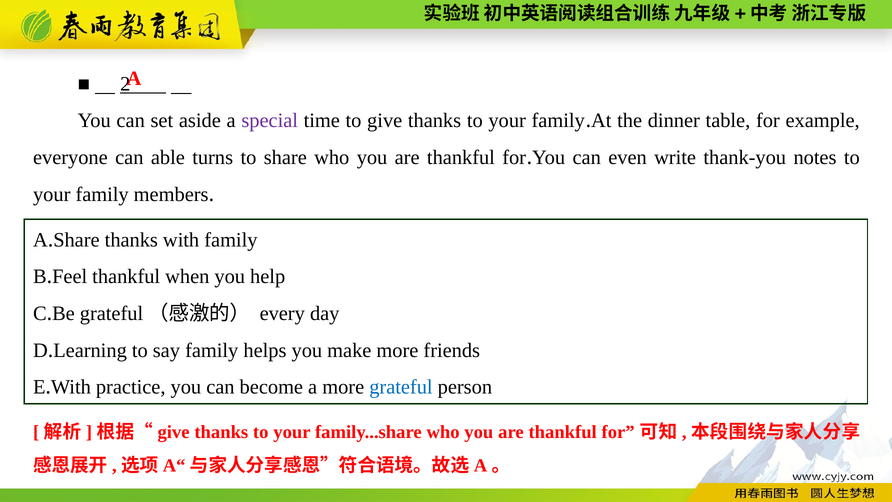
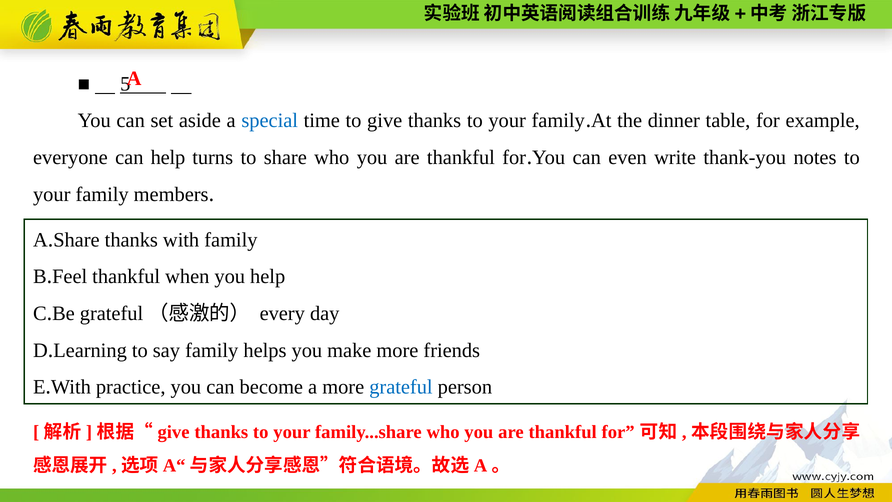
2: 2 -> 5
special colour: purple -> blue
can able: able -> help
